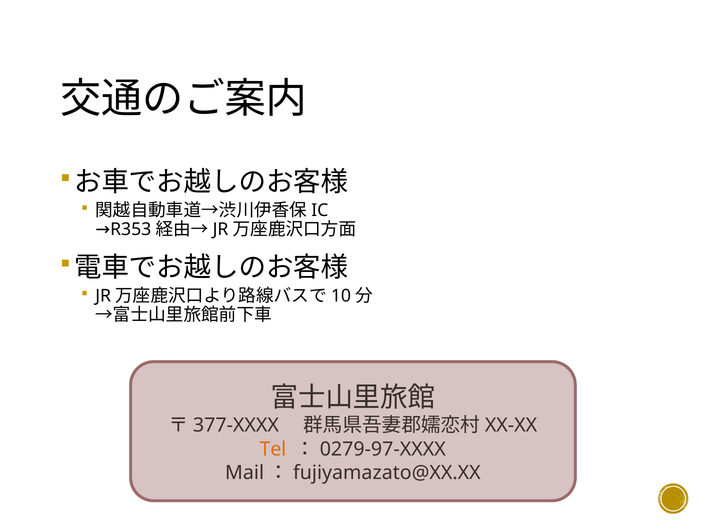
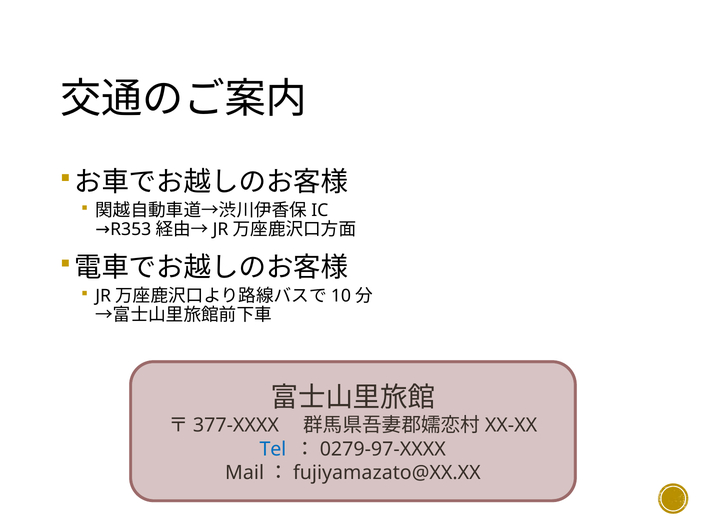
Tel colour: orange -> blue
